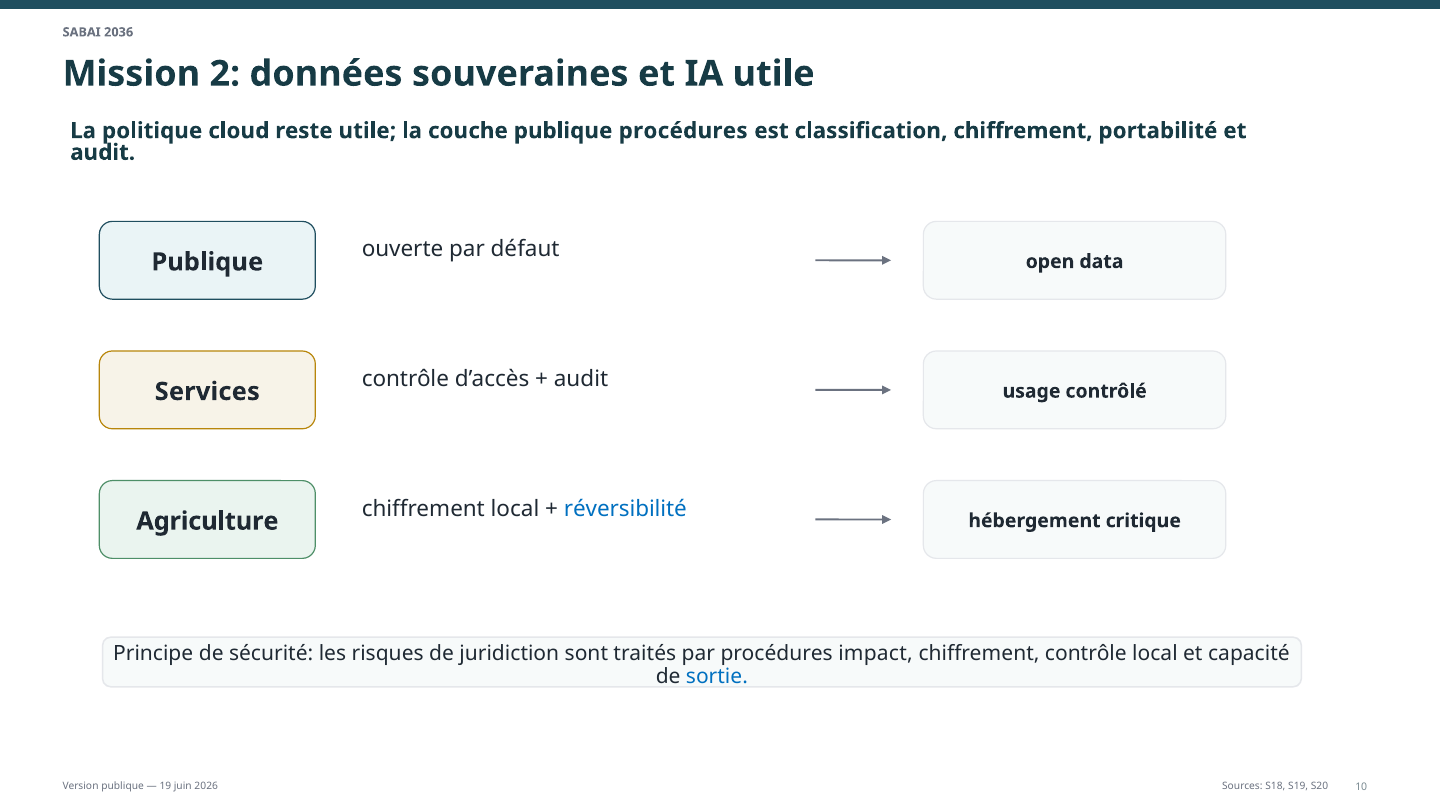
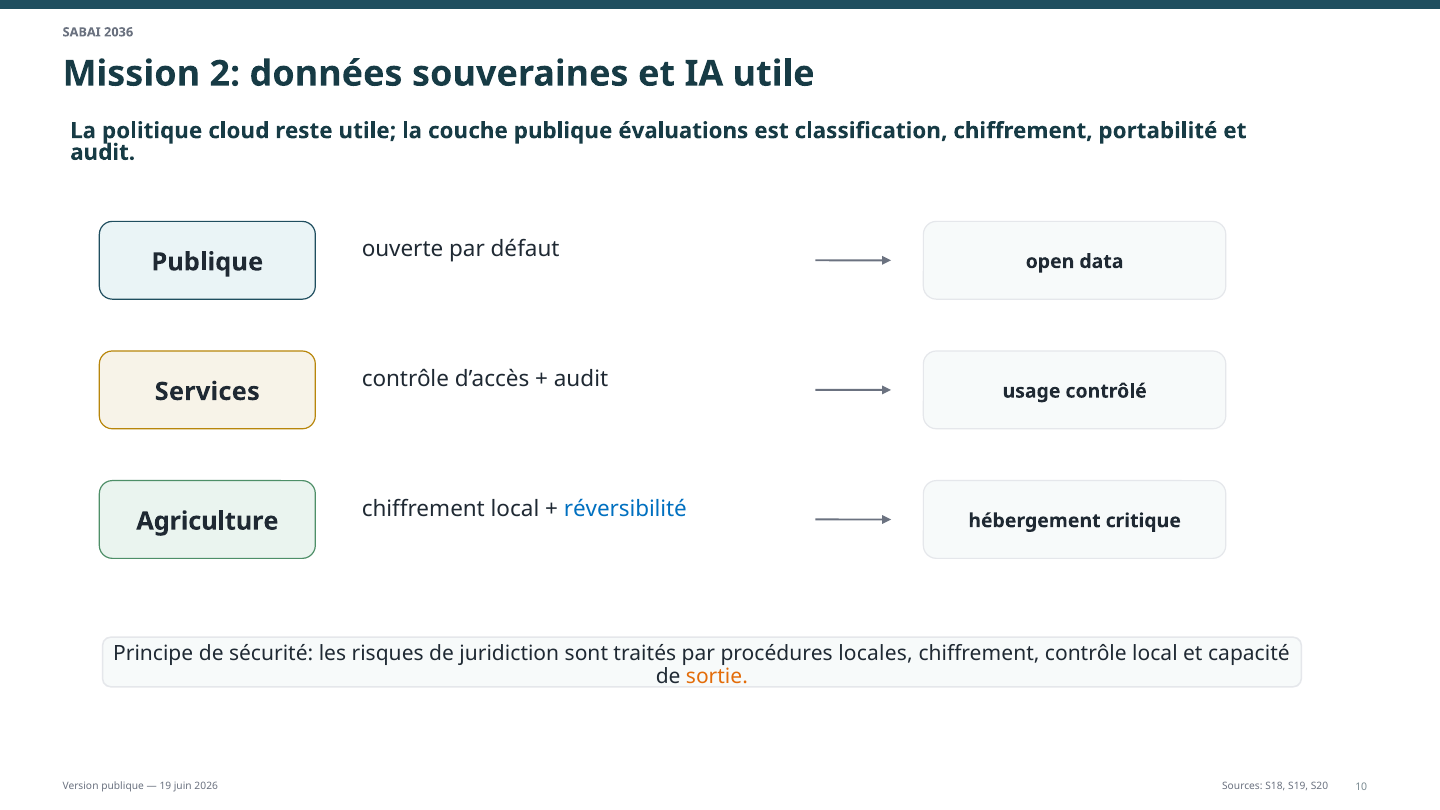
publique procédures: procédures -> évaluations
impact: impact -> locales
sortie colour: blue -> orange
